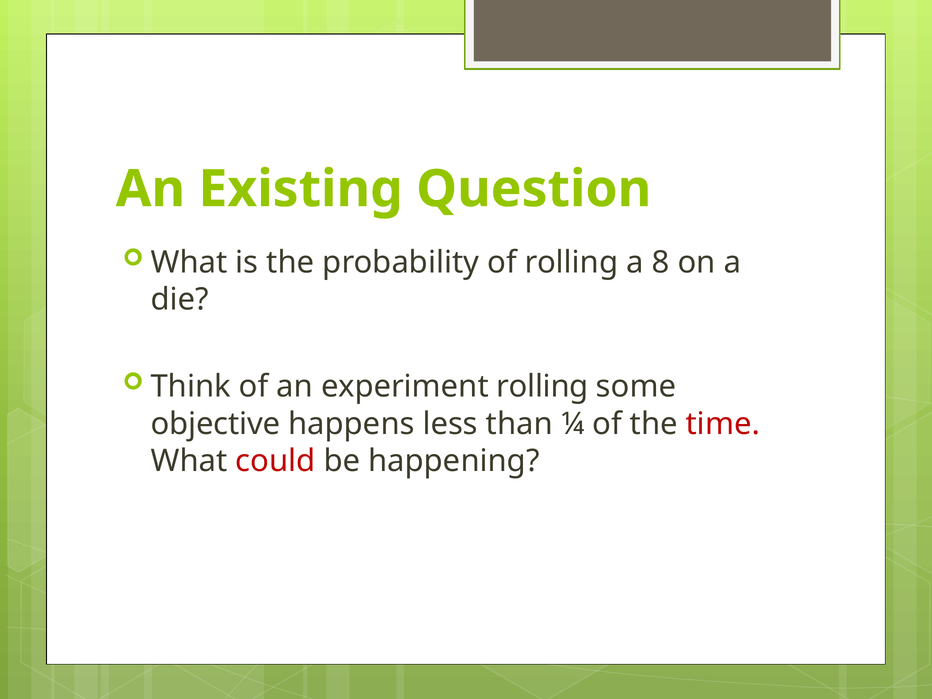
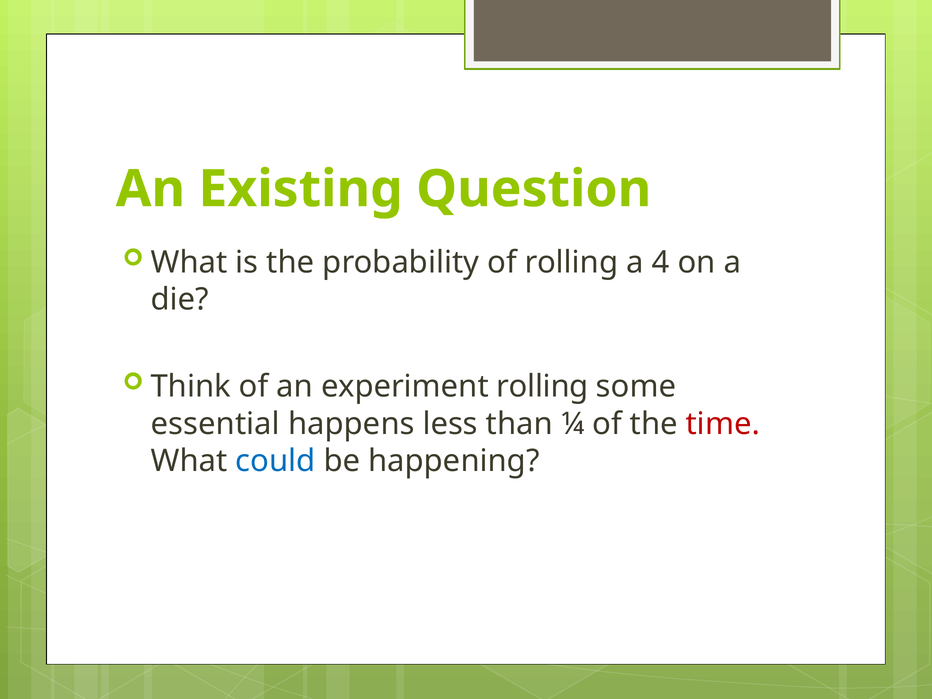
8: 8 -> 4
objective: objective -> essential
could colour: red -> blue
